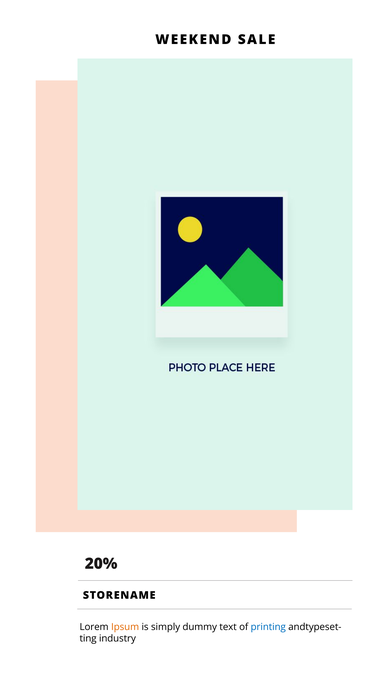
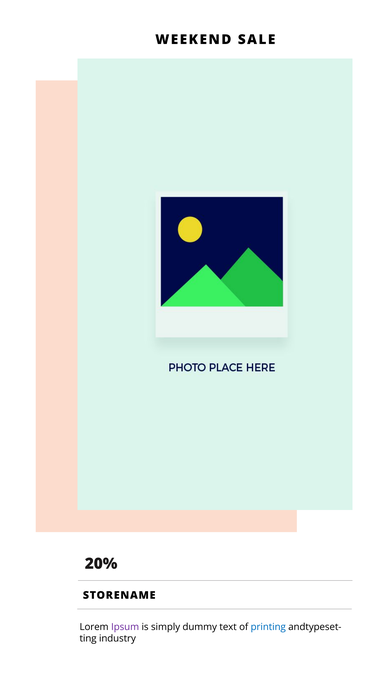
Ipsum colour: orange -> purple
